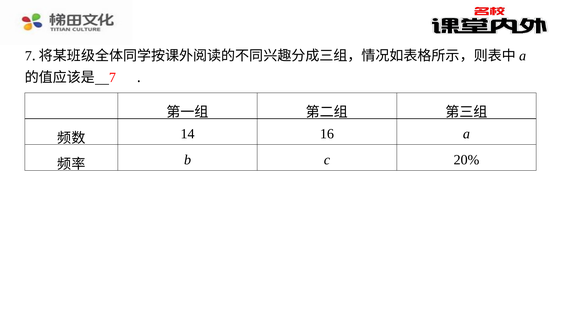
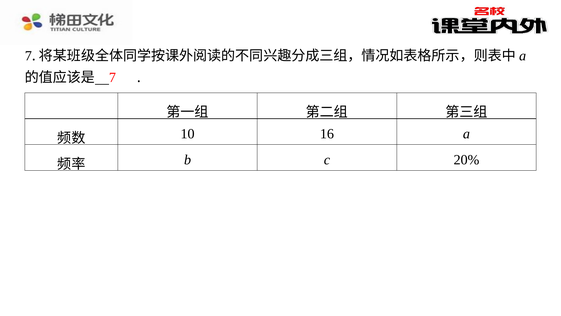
14: 14 -> 10
